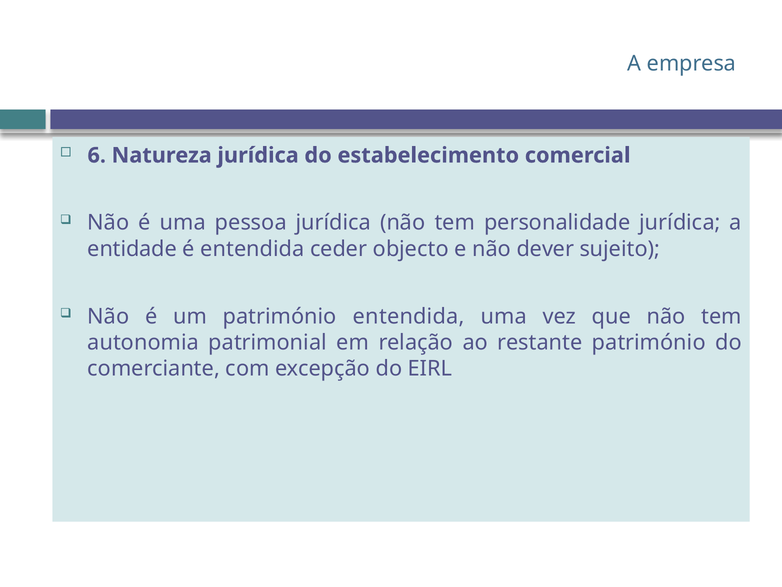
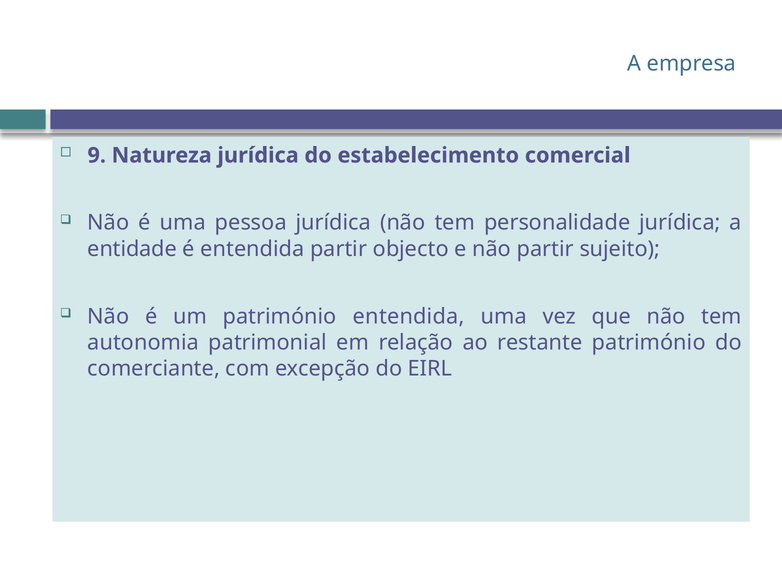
6: 6 -> 9
entendida ceder: ceder -> partir
não dever: dever -> partir
